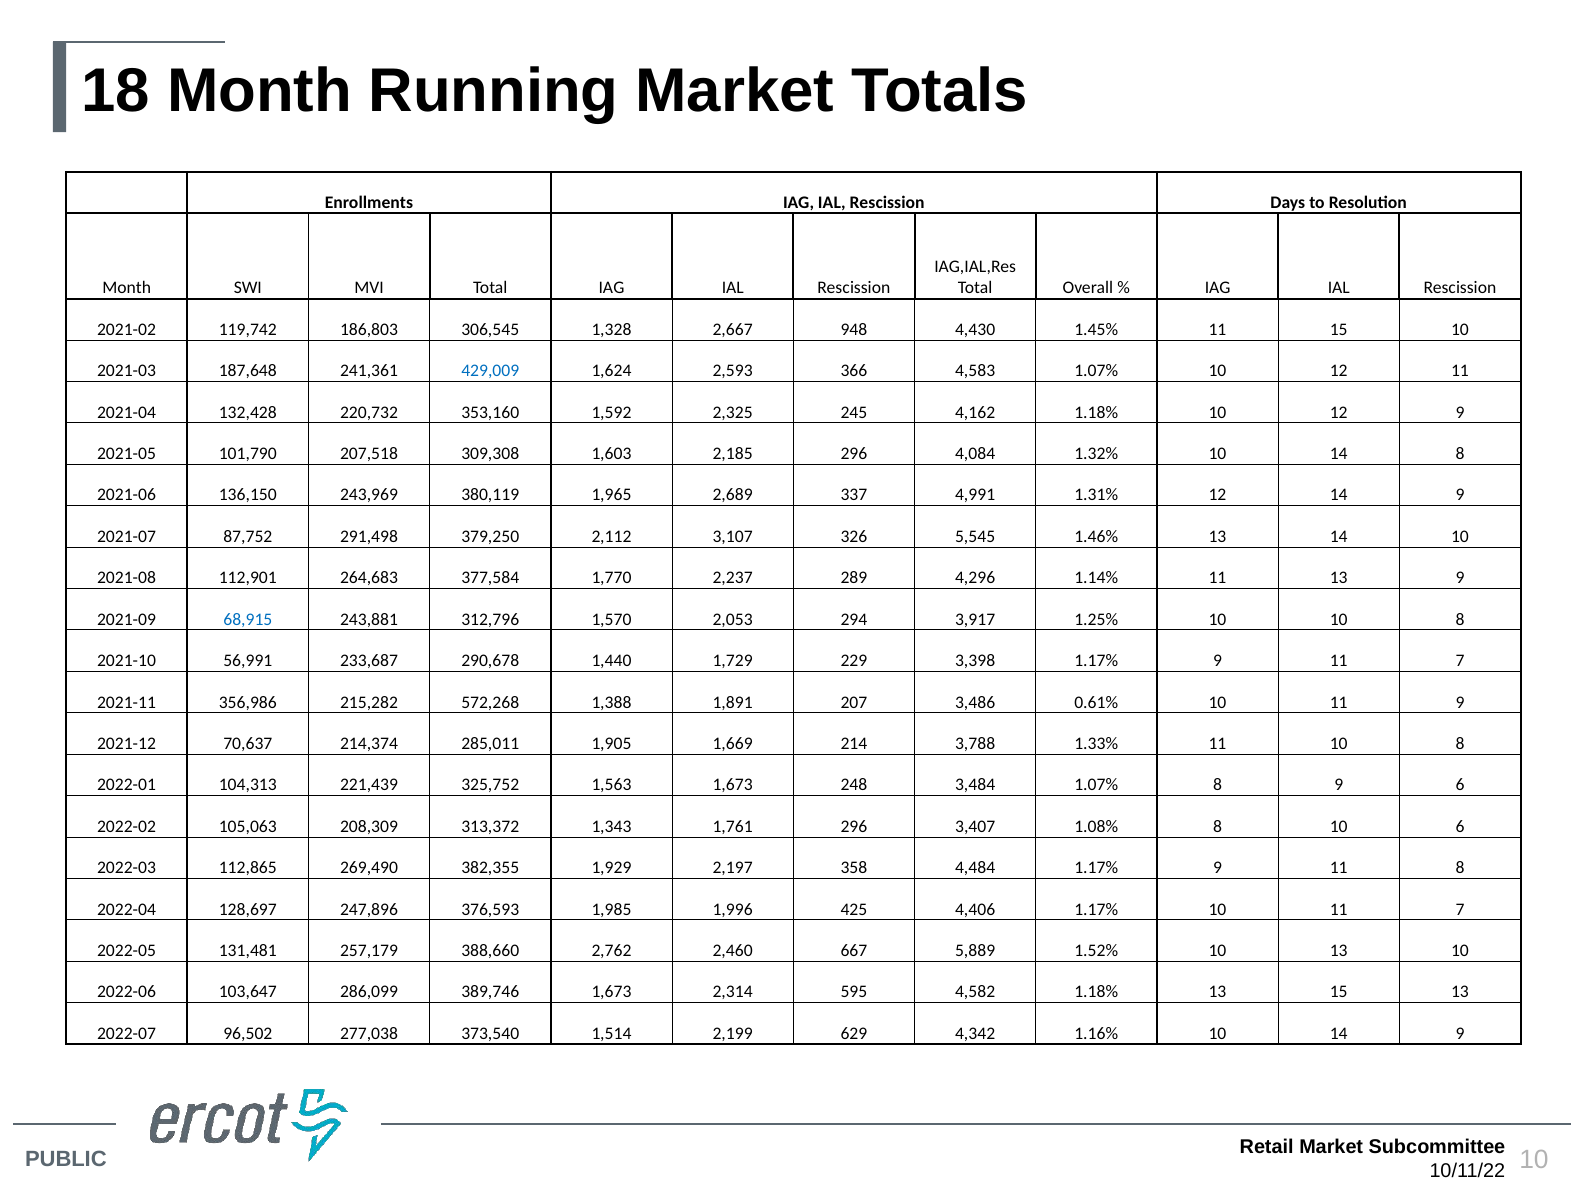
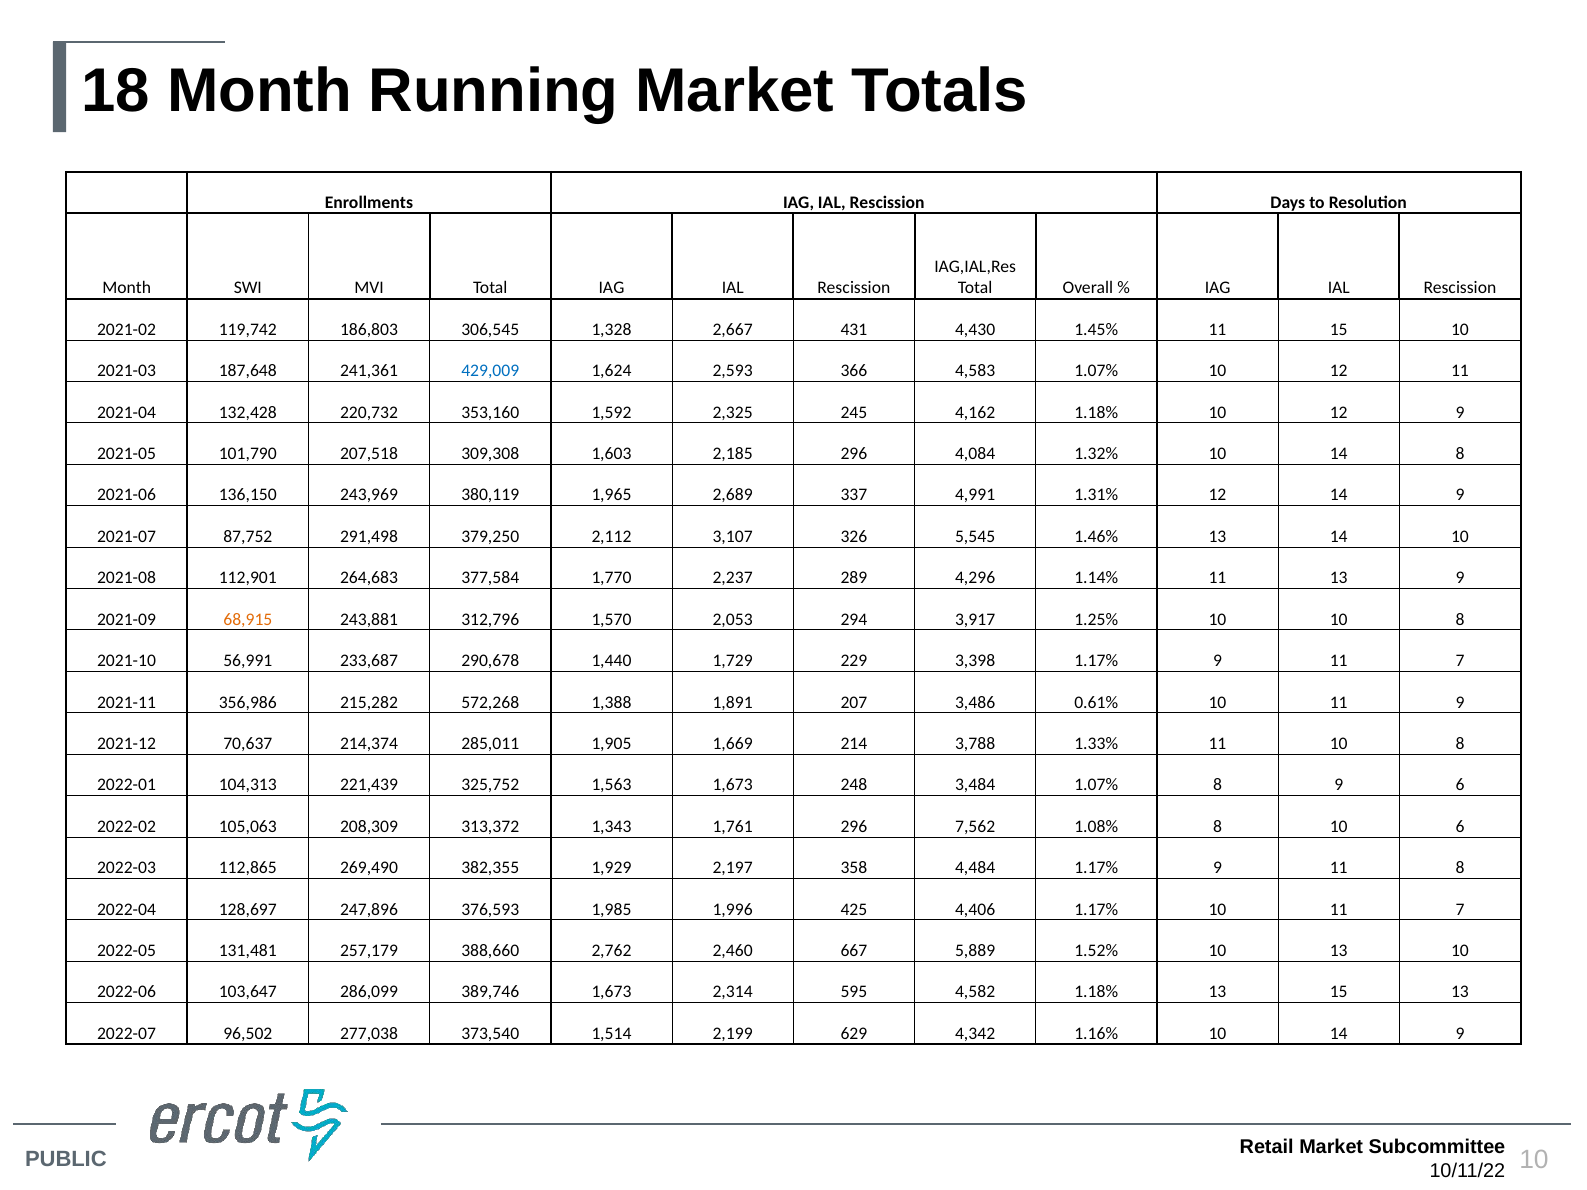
948: 948 -> 431
68,915 colour: blue -> orange
3,407: 3,407 -> 7,562
